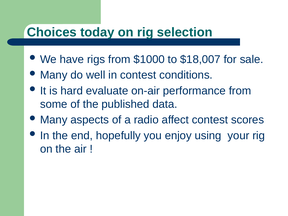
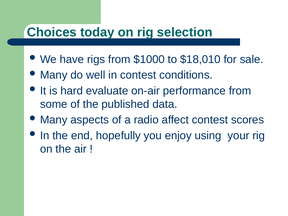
$18,007: $18,007 -> $18,010
